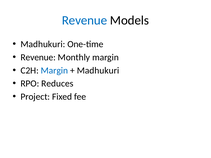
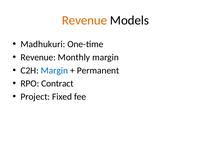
Revenue at (85, 20) colour: blue -> orange
Madhukuri at (98, 71): Madhukuri -> Permanent
Reduces: Reduces -> Contract
